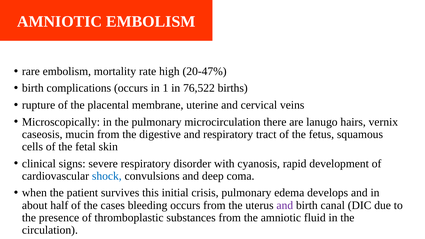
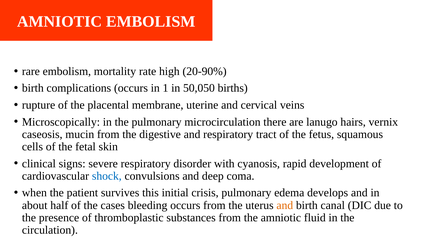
20-47%: 20-47% -> 20-90%
76,522: 76,522 -> 50,050
and at (285, 205) colour: purple -> orange
